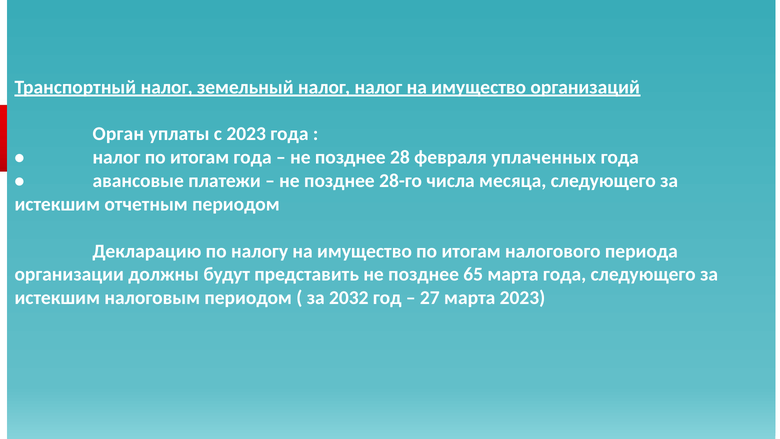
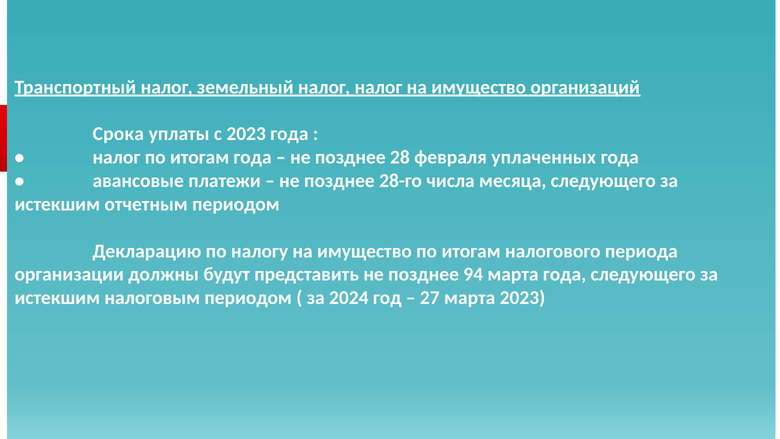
Орган: Орган -> Срока
65: 65 -> 94
2032: 2032 -> 2024
